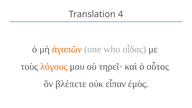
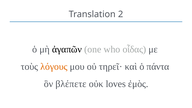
4: 4 -> 2
ἀγαπῶν colour: orange -> black
οὗτος: οὗτος -> πάντα
εἶπαν: εἶπαν -> loves
